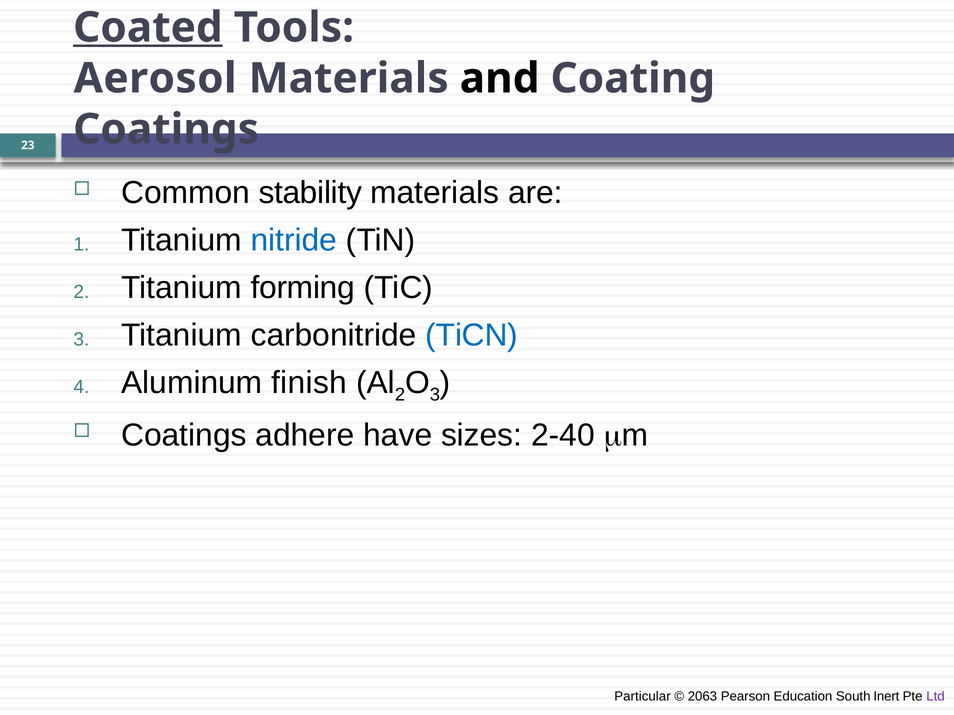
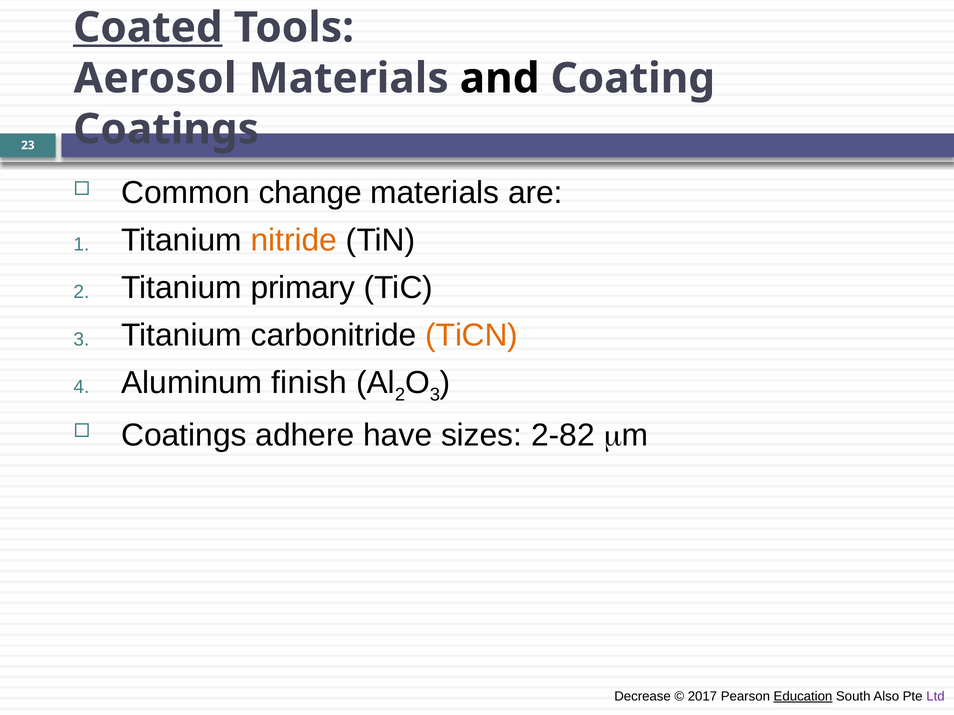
stability: stability -> change
nitride colour: blue -> orange
forming: forming -> primary
TiCN colour: blue -> orange
2-40: 2-40 -> 2-82
Particular: Particular -> Decrease
2063: 2063 -> 2017
Education underline: none -> present
Inert: Inert -> Also
